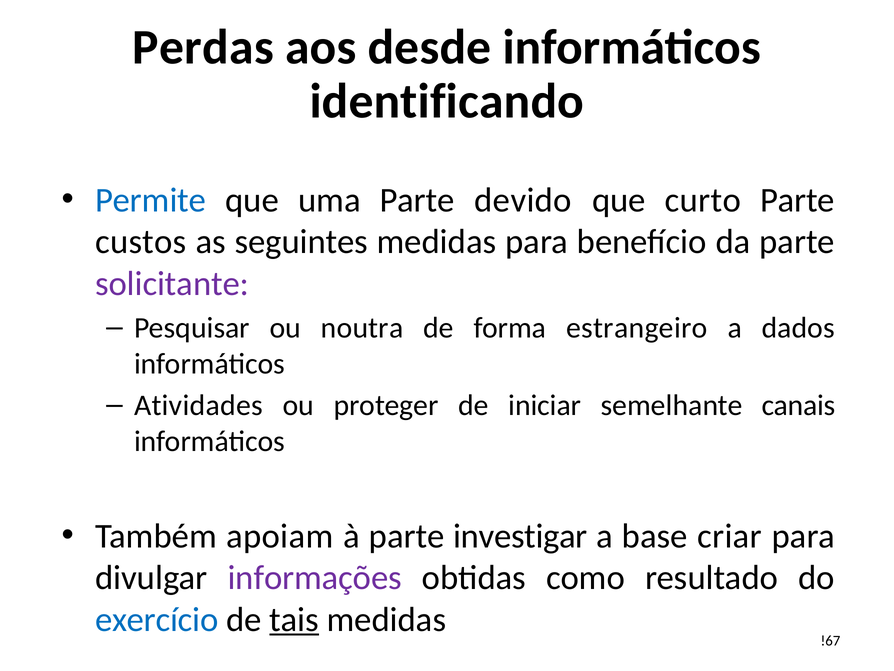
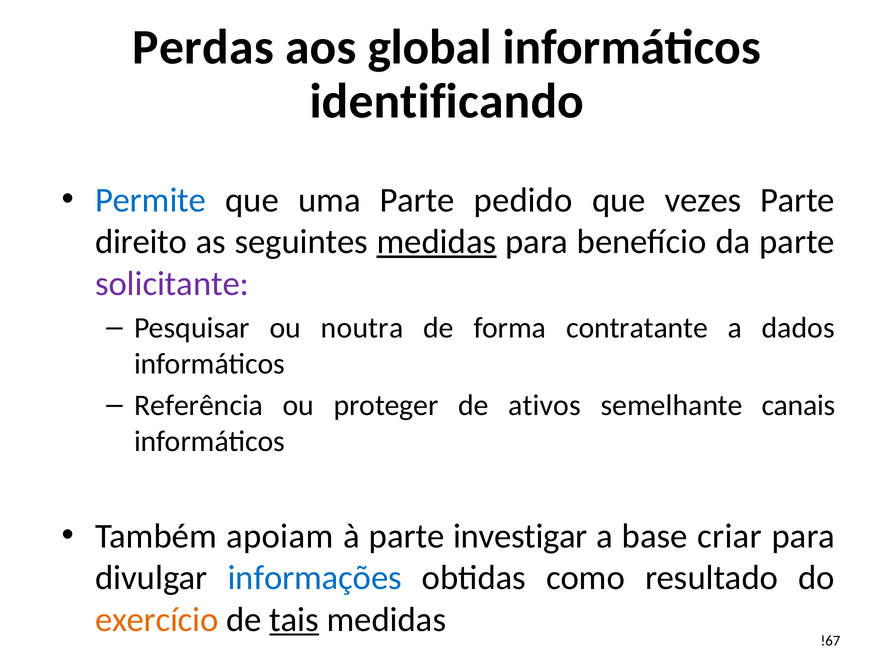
desde: desde -> global
devido: devido -> pedido
curto: curto -> vezes
custos: custos -> direito
medidas at (437, 242) underline: none -> present
estrangeiro: estrangeiro -> contratante
Atividades: Atividades -> Referência
iniciar: iniciar -> ativos
informações colour: purple -> blue
exercício colour: blue -> orange
